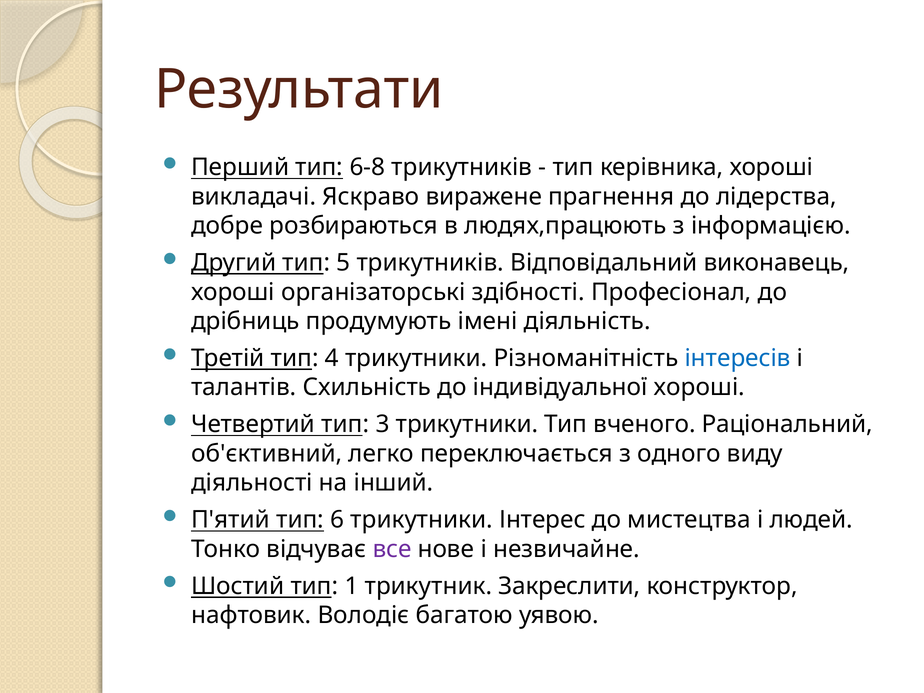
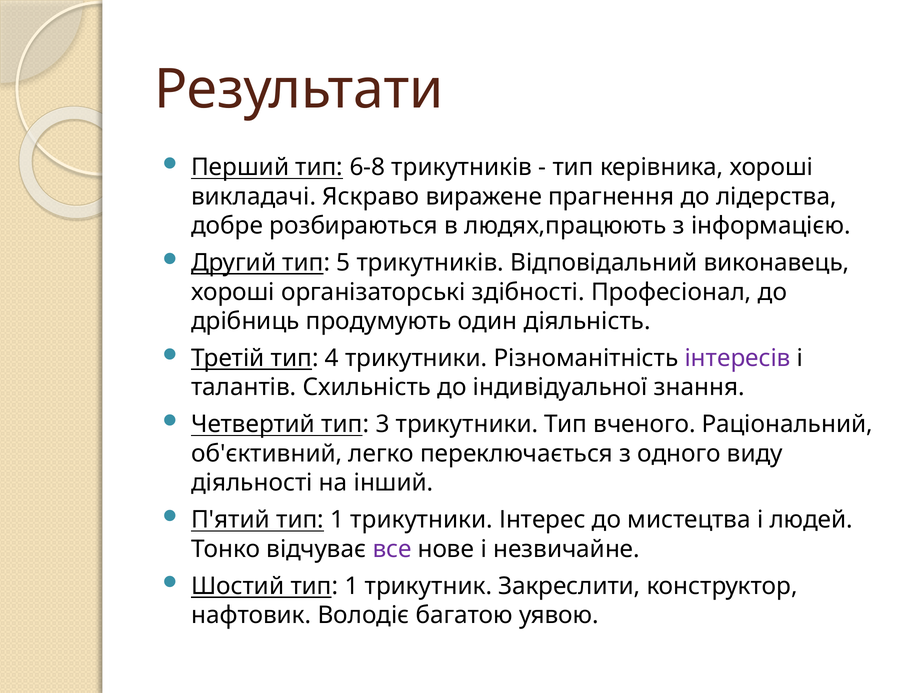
імені: імені -> один
інтересів colour: blue -> purple
індивідуальної хороші: хороші -> знання
П'ятий тип 6: 6 -> 1
